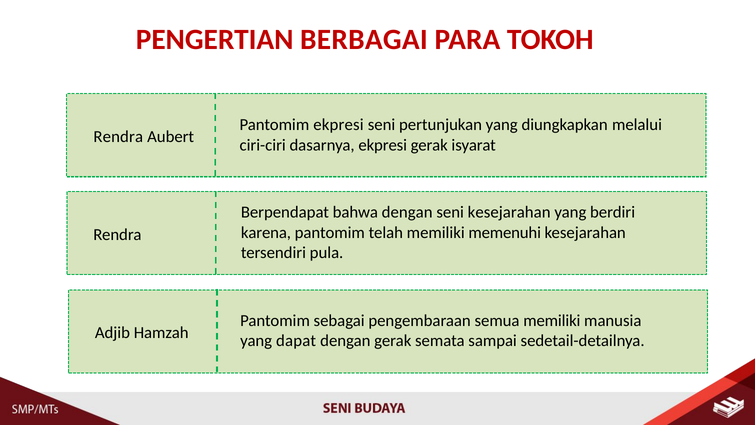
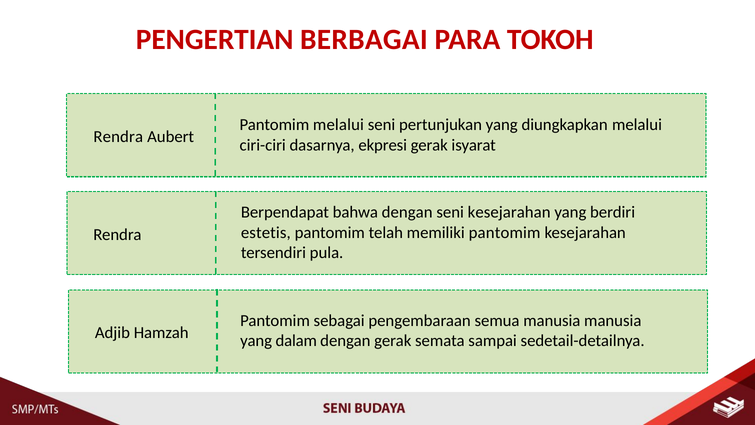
Pantomim ekpresi: ekpresi -> melalui
karena: karena -> estetis
memiliki memenuhi: memenuhi -> pantomim
semua memiliki: memiliki -> manusia
dapat: dapat -> dalam
